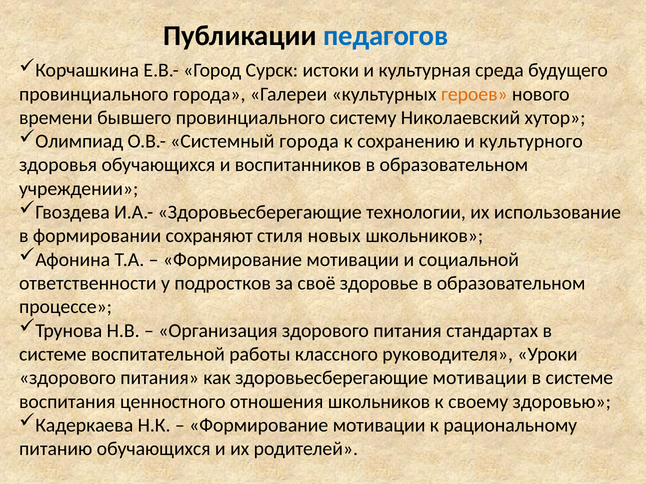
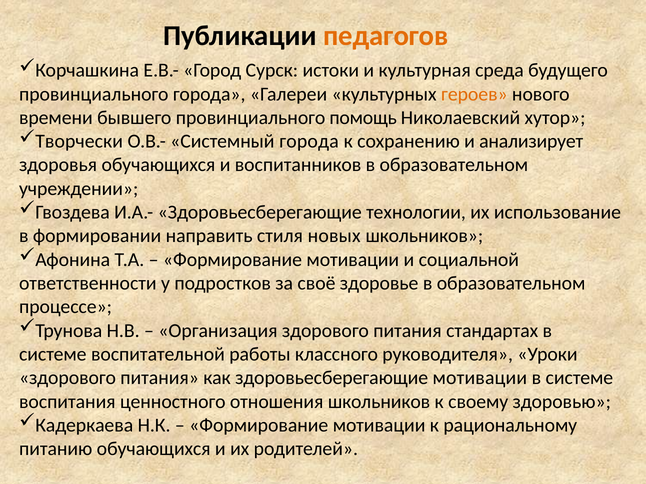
педагогов colour: blue -> orange
систему: систему -> помощь
Олимпиад: Олимпиад -> Творчески
культурного: культурного -> анализирует
сохраняют: сохраняют -> направить
